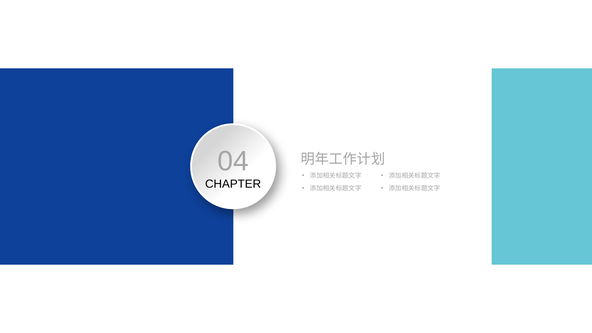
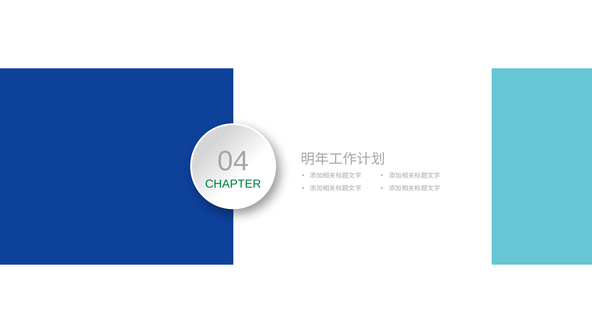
CHAPTER colour: black -> green
